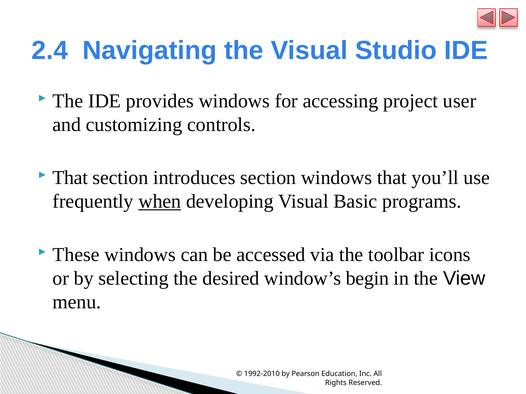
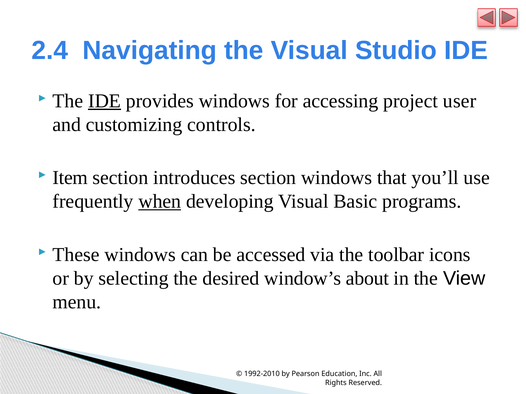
IDE at (105, 101) underline: none -> present
That at (70, 178): That -> Item
begin: begin -> about
